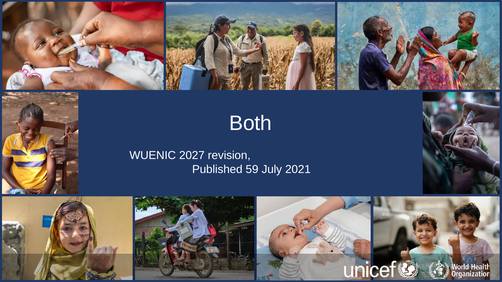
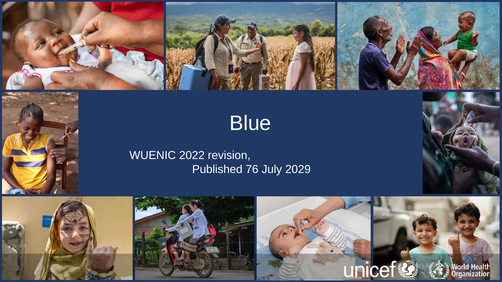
Both: Both -> Blue
2027: 2027 -> 2022
59: 59 -> 76
2021: 2021 -> 2029
